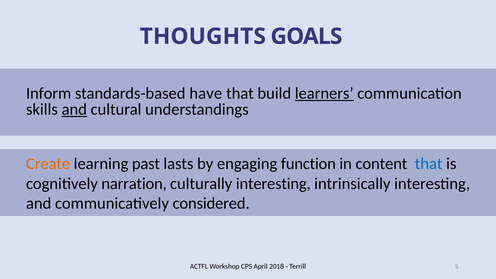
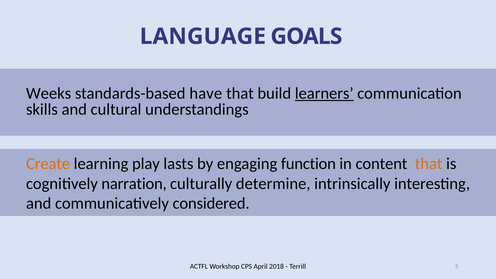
THOUGHTS: THOUGHTS -> LANGUAGE
Inform: Inform -> Weeks
and at (74, 109) underline: present -> none
past: past -> play
that at (429, 164) colour: blue -> orange
culturally interesting: interesting -> determine
